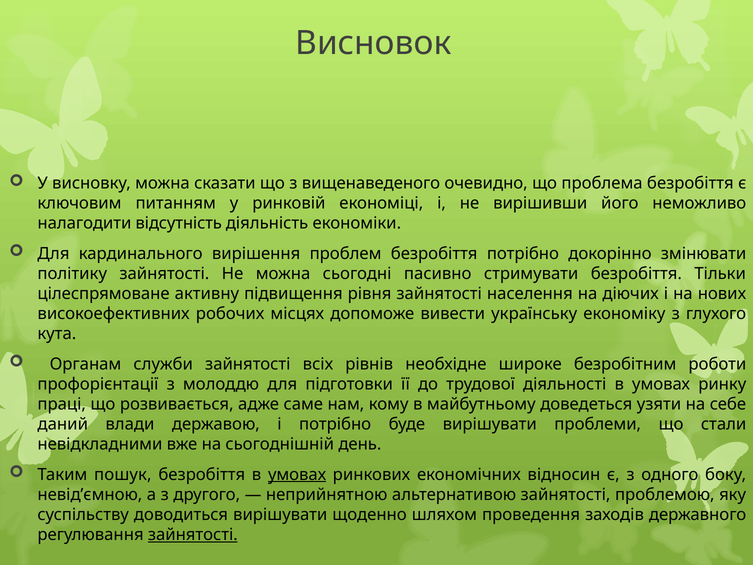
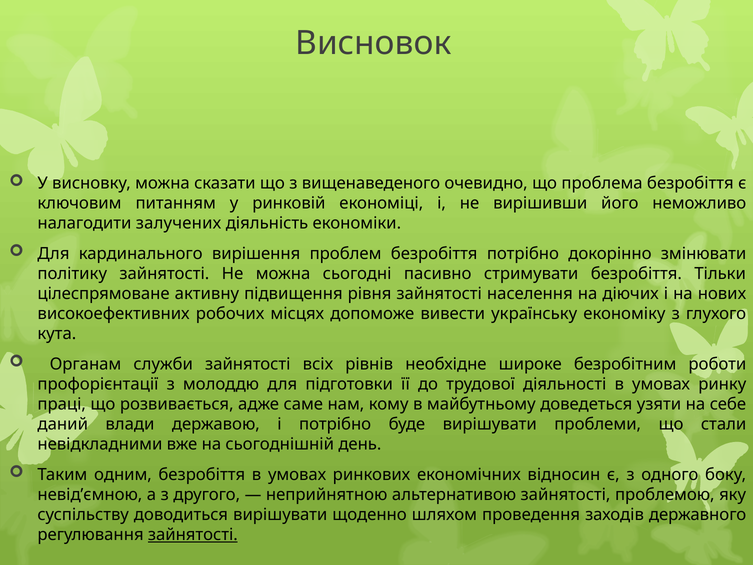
відсутність: відсутність -> залучених
пошук: пошук -> одним
умовах at (297, 474) underline: present -> none
